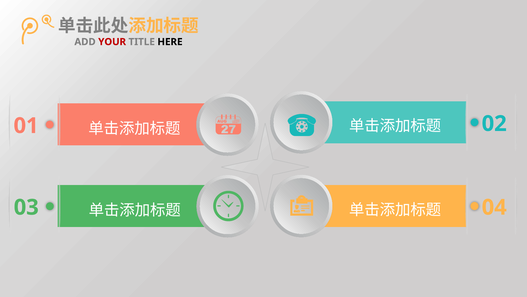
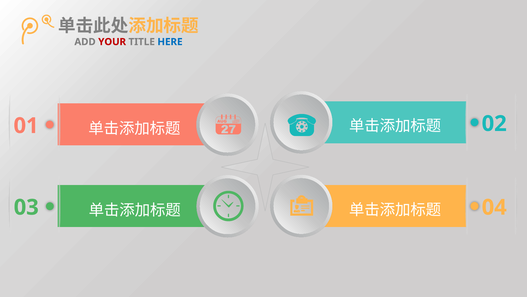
HERE colour: black -> blue
